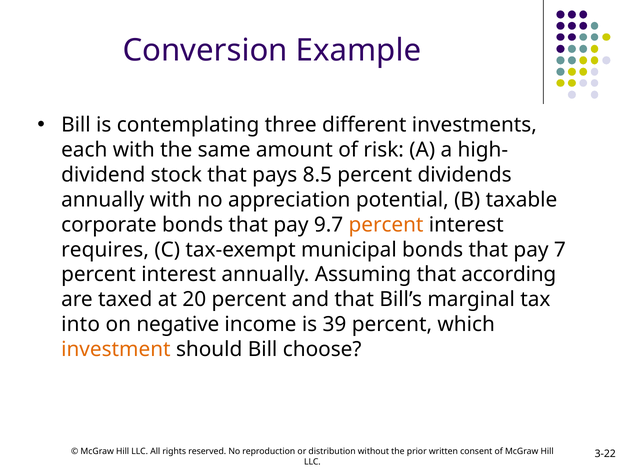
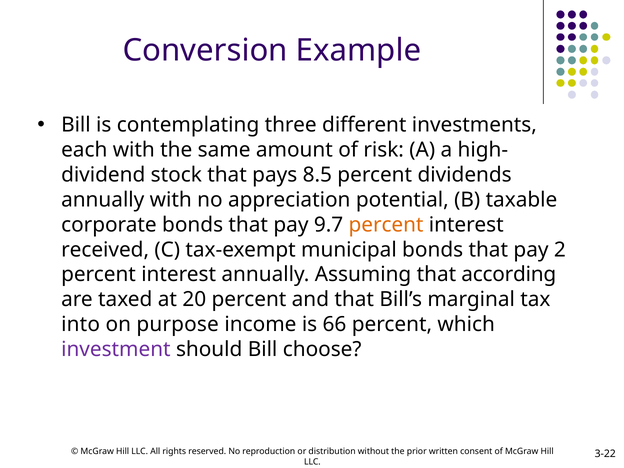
requires: requires -> received
7: 7 -> 2
negative: negative -> purpose
39: 39 -> 66
investment colour: orange -> purple
